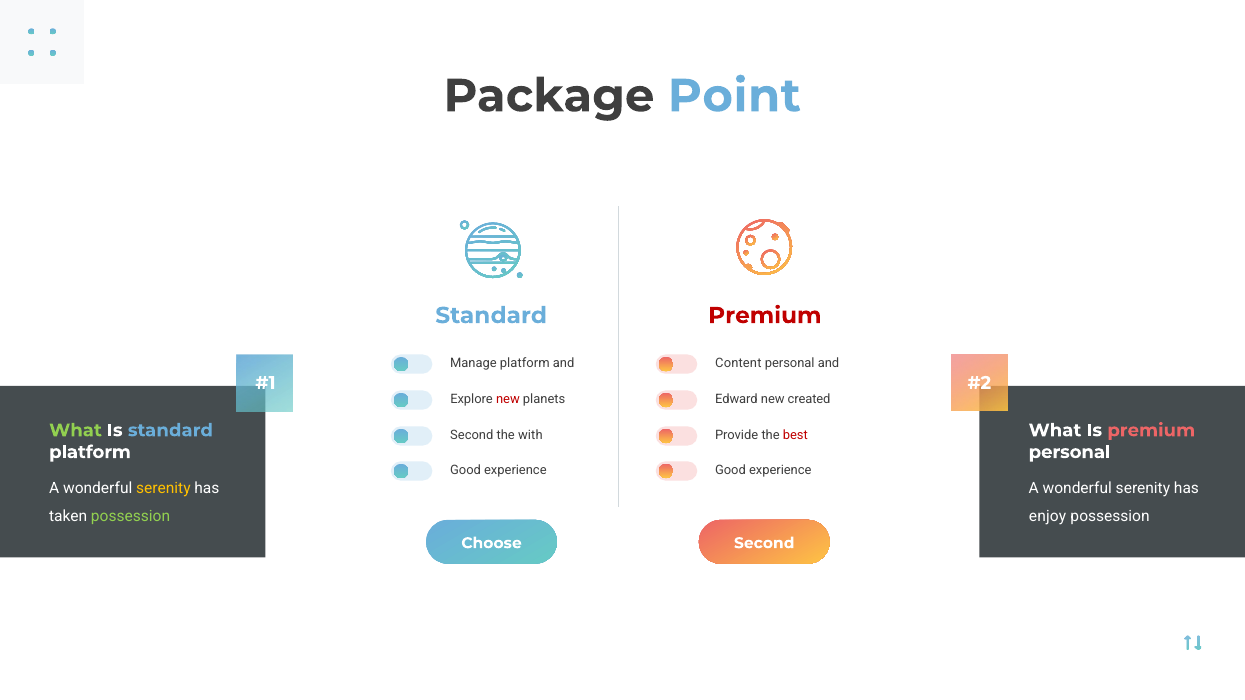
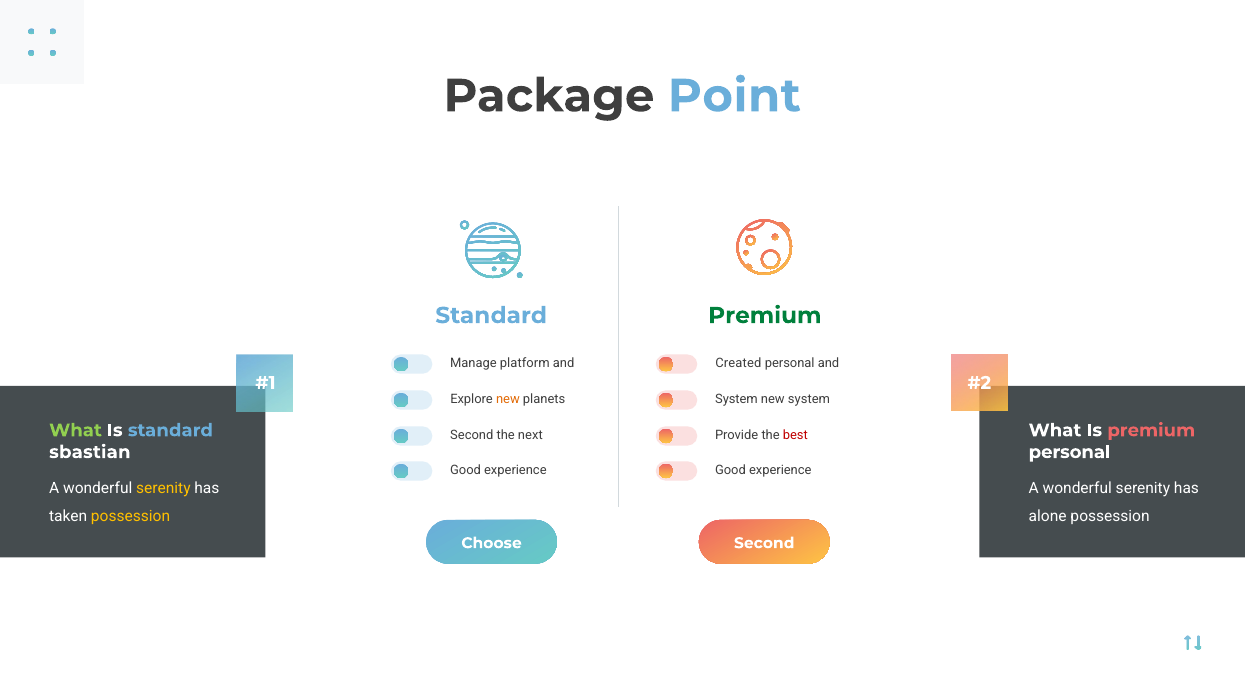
Premium at (765, 316) colour: red -> green
Content: Content -> Created
new at (508, 399) colour: red -> orange
Edward at (736, 399): Edward -> System
new created: created -> system
with: with -> next
platform at (90, 452): platform -> sbastian
possession at (131, 517) colour: light green -> yellow
enjoy: enjoy -> alone
